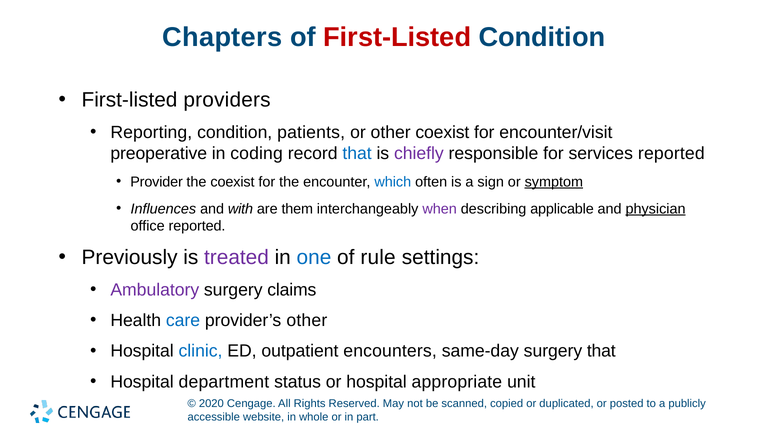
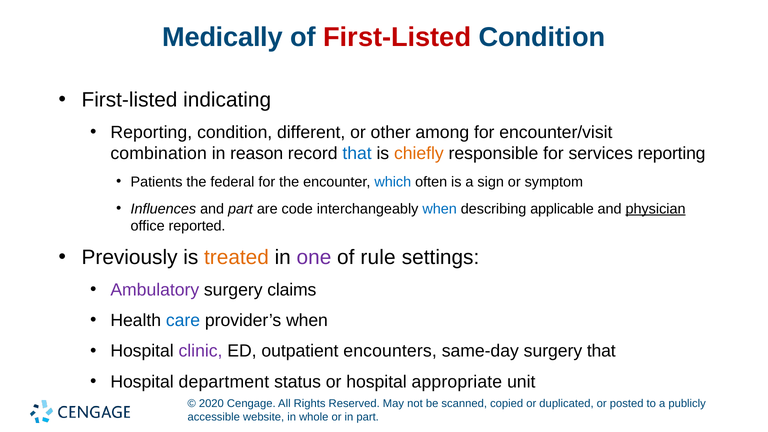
Chapters: Chapters -> Medically
providers: providers -> indicating
patients: patients -> different
other coexist: coexist -> among
preoperative: preoperative -> combination
coding: coding -> reason
chiefly colour: purple -> orange
services reported: reported -> reporting
Provider: Provider -> Patients
the coexist: coexist -> federal
symptom underline: present -> none
and with: with -> part
them: them -> code
when at (440, 209) colour: purple -> blue
treated colour: purple -> orange
one colour: blue -> purple
provider’s other: other -> when
clinic colour: blue -> purple
